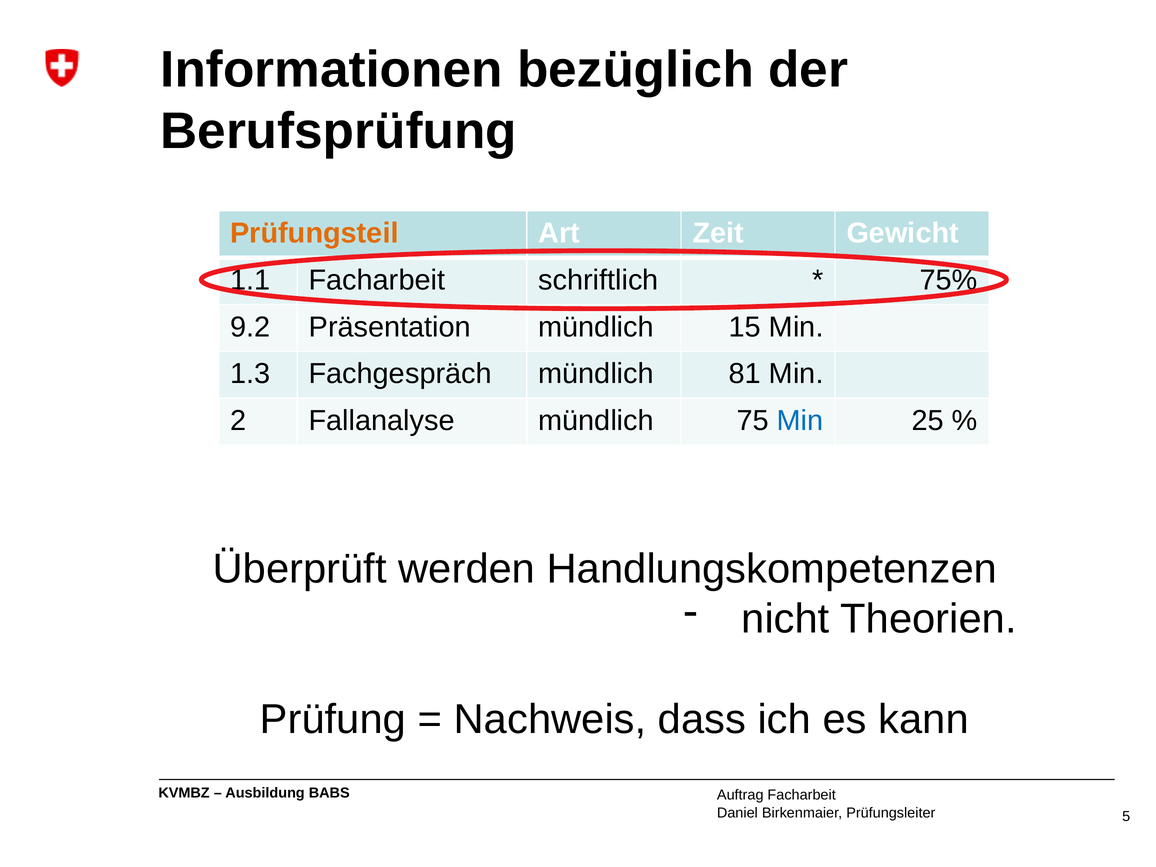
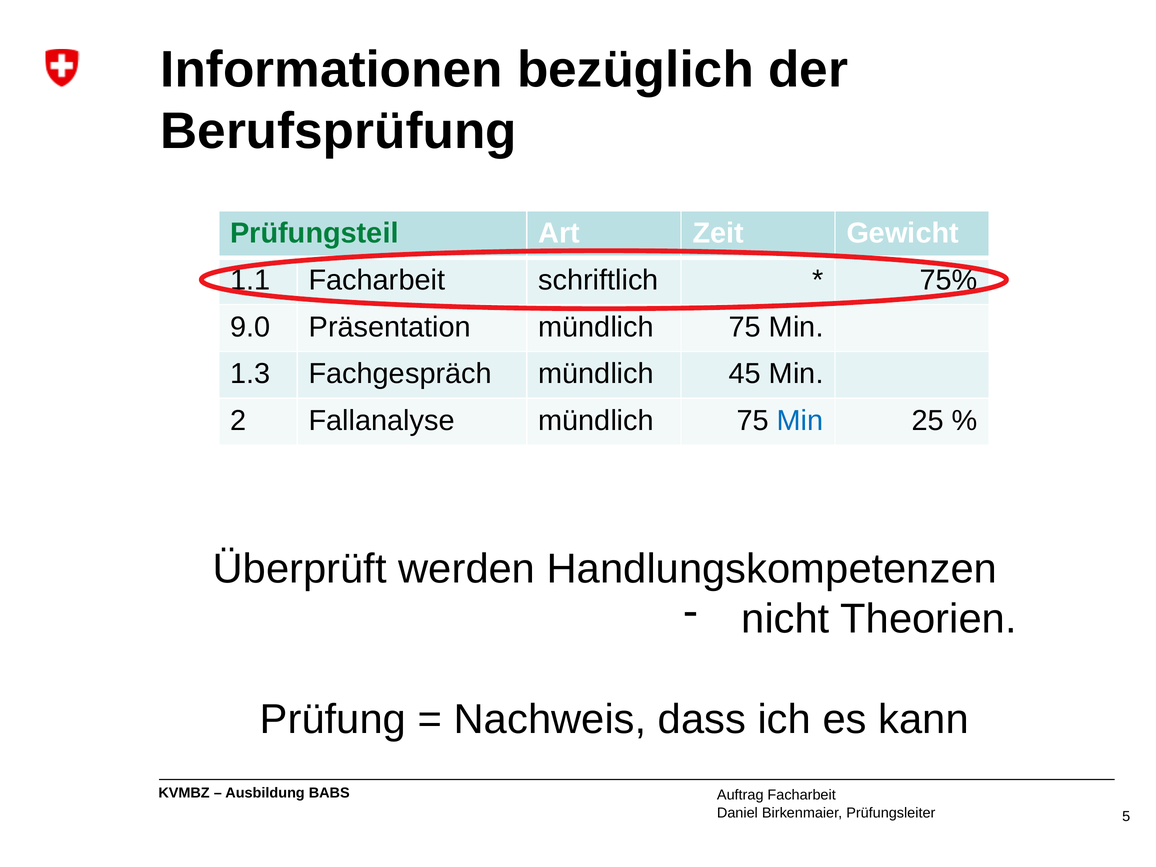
Prüfungsteil colour: orange -> green
9.2: 9.2 -> 9.0
Präsentation mündlich 15: 15 -> 75
81: 81 -> 45
